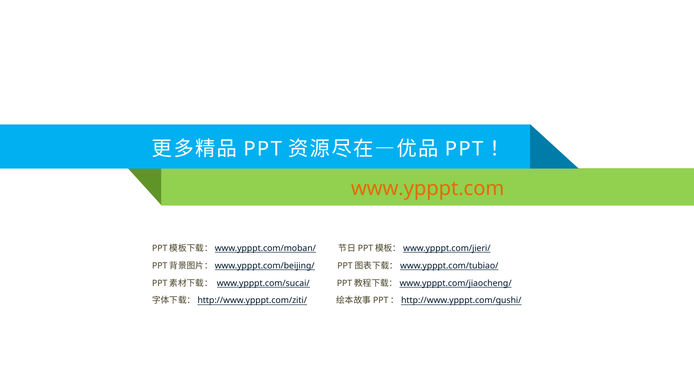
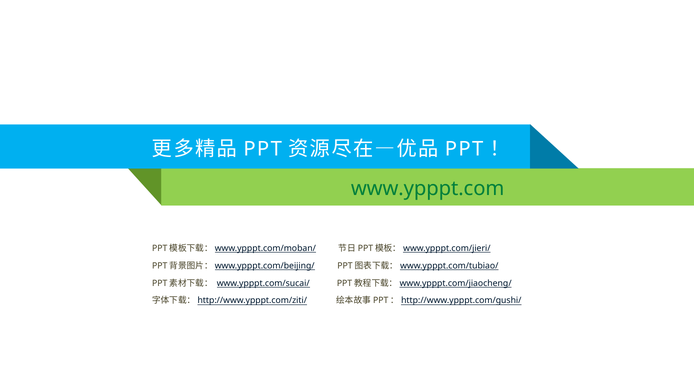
www.ypppt.com colour: orange -> green
